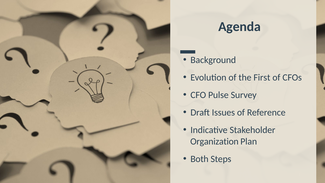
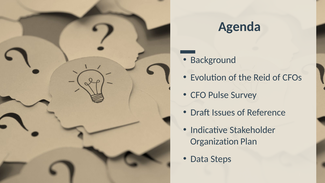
First: First -> Reid
Both: Both -> Data
